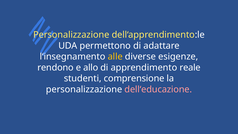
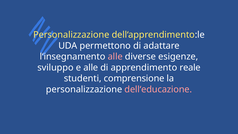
alle at (115, 57) colour: yellow -> pink
rendono: rendono -> sviluppo
e allo: allo -> alle
